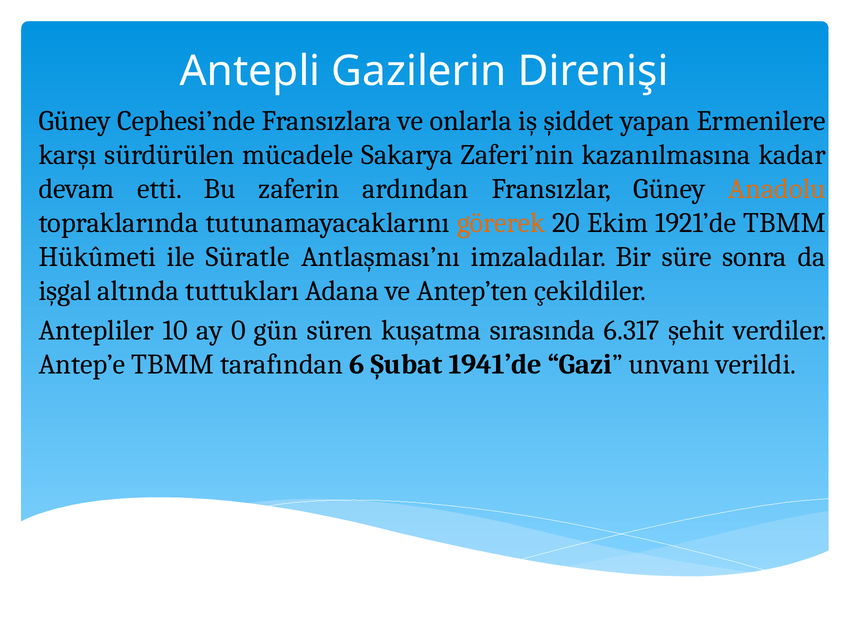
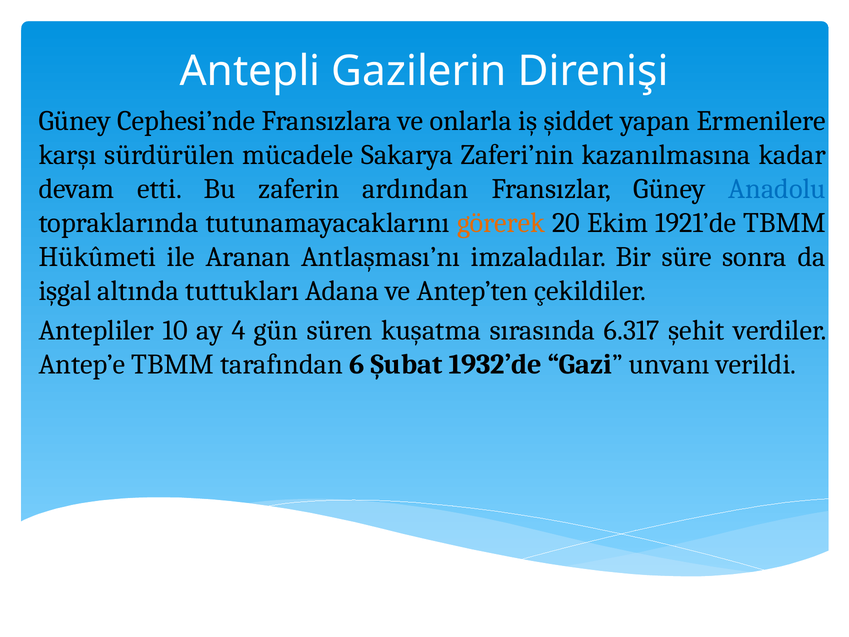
Anadolu colour: orange -> blue
Süratle: Süratle -> Aranan
0: 0 -> 4
1941’de: 1941’de -> 1932’de
